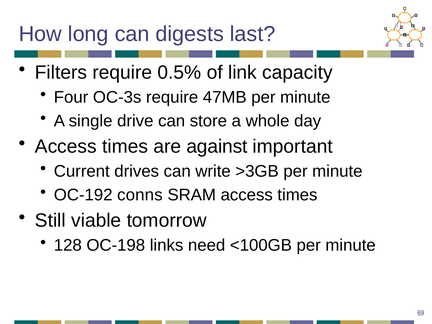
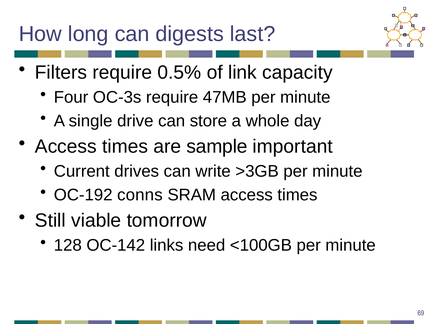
against: against -> sample
OC-198: OC-198 -> OC-142
